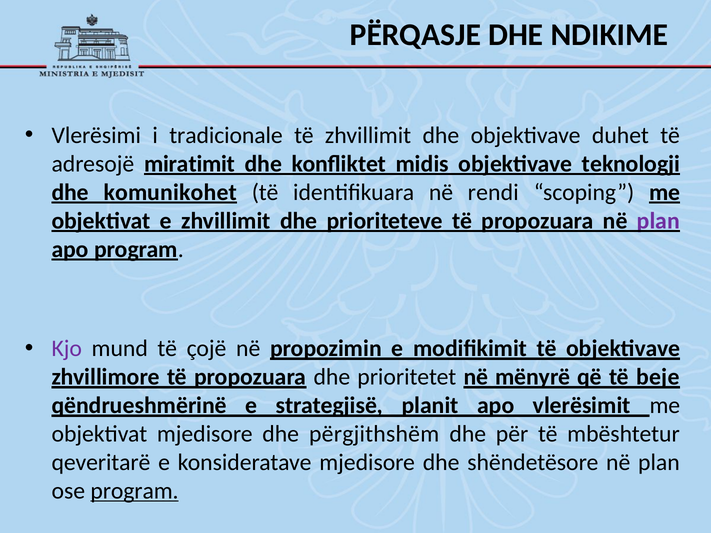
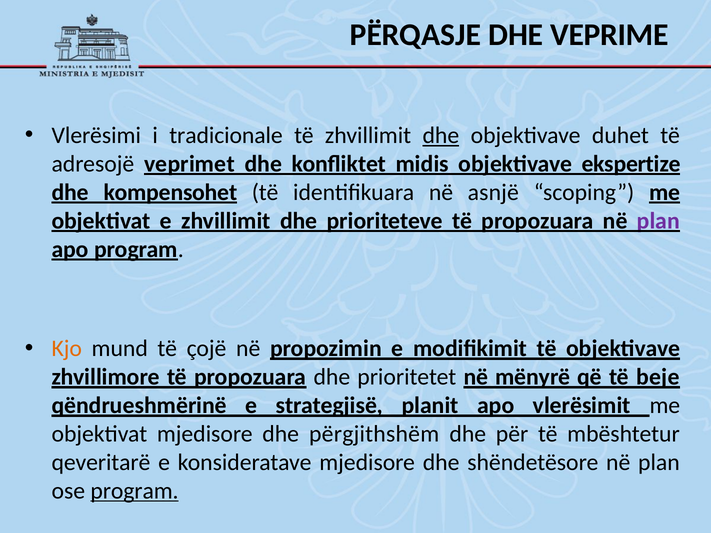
NDIKIME: NDIKIME -> VEPRIME
dhe at (441, 136) underline: none -> present
miratimit: miratimit -> veprimet
teknologji: teknologji -> ekspertize
komunikohet: komunikohet -> kompensohet
rendi: rendi -> asnjë
Kjo colour: purple -> orange
